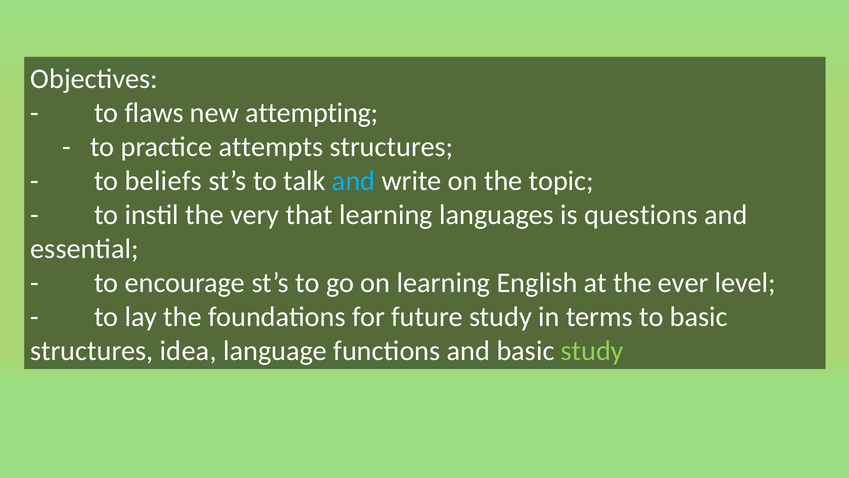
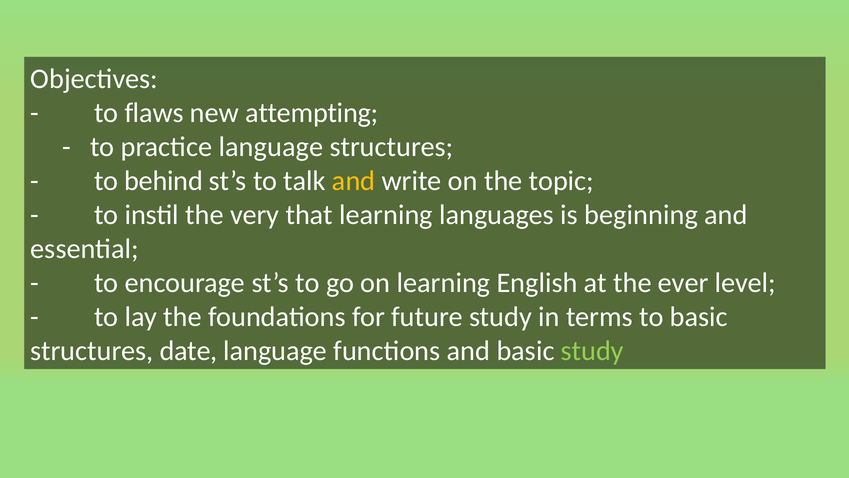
practice attempts: attempts -> language
beliefs: beliefs -> behind
and at (354, 181) colour: light blue -> yellow
questions: questions -> beginning
idea: idea -> date
